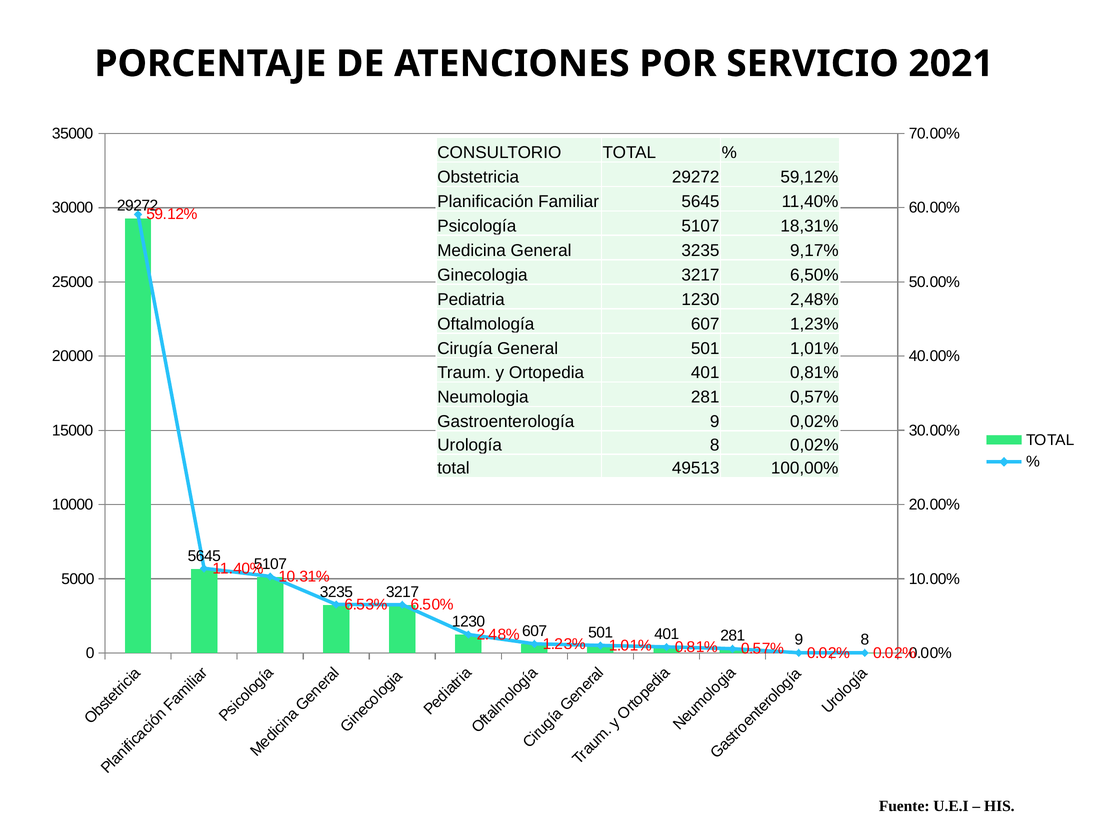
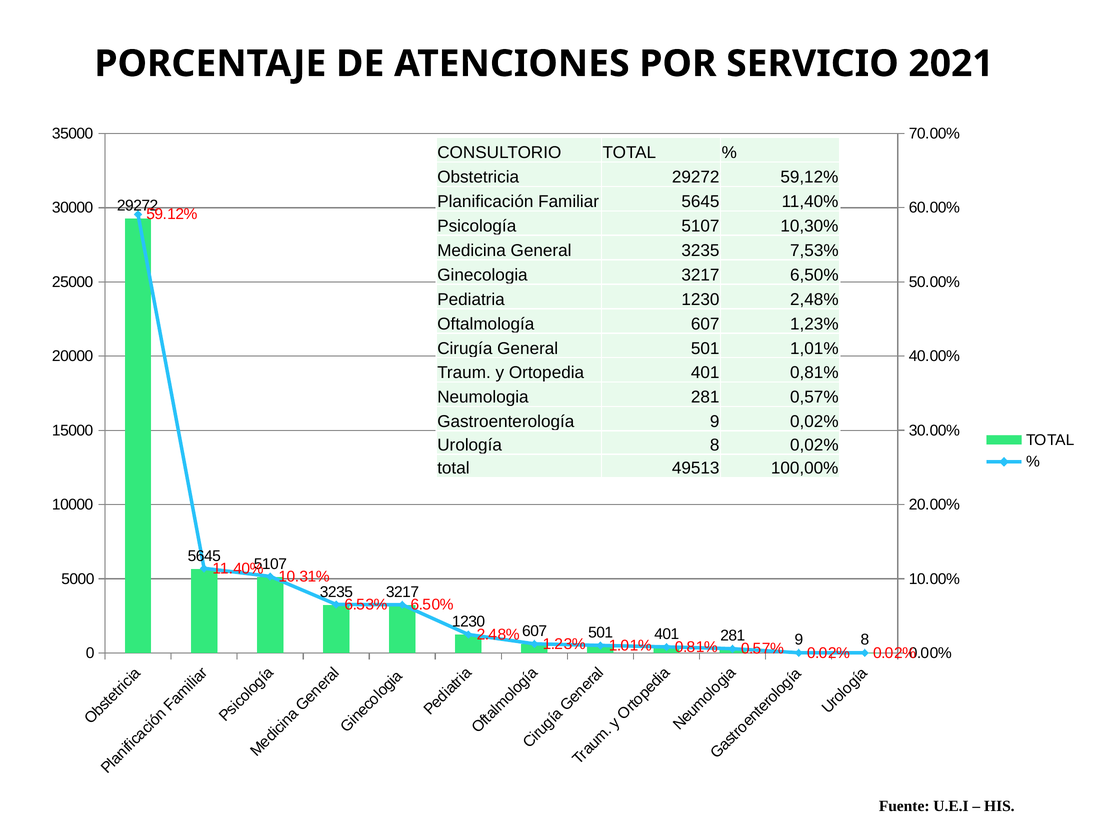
18,31%: 18,31% -> 10,30%
9,17%: 9,17% -> 7,53%
